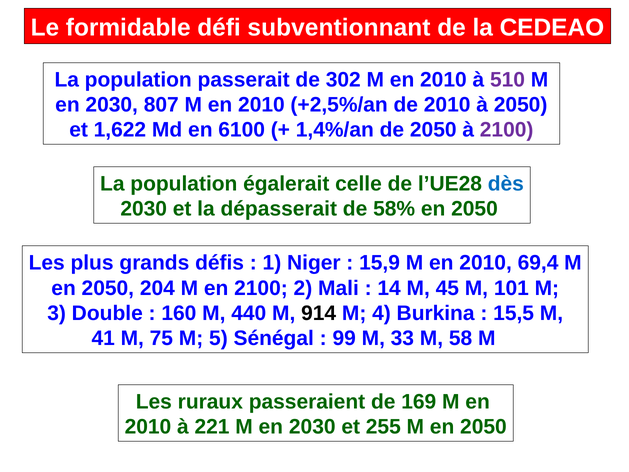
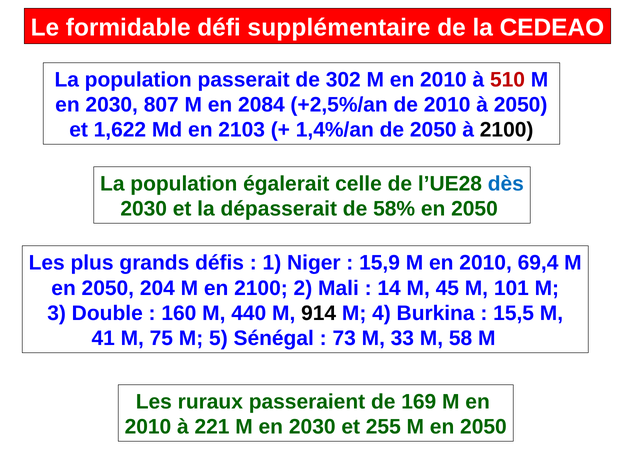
subventionnant: subventionnant -> supplémentaire
510 colour: purple -> red
807 M en 2010: 2010 -> 2084
6100: 6100 -> 2103
2100 at (507, 130) colour: purple -> black
99: 99 -> 73
